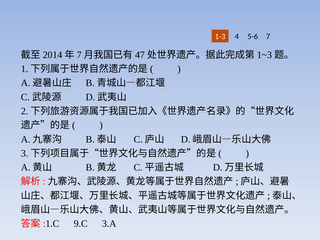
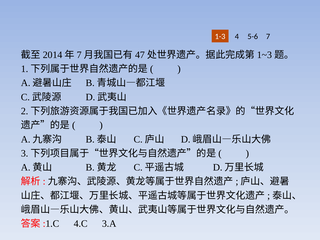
9.C: 9.C -> 4.C
